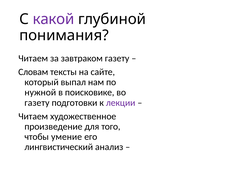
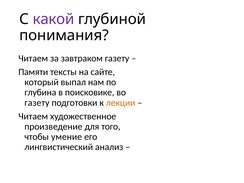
Словам: Словам -> Памяти
нужной: нужной -> глубина
лекции colour: purple -> orange
